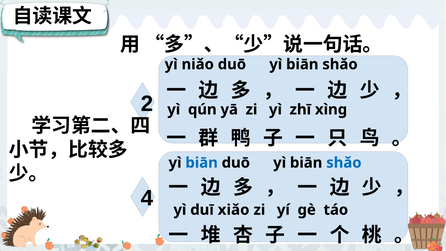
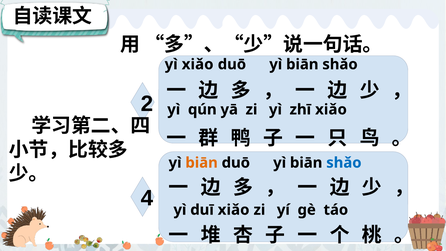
yì niǎo: niǎo -> xiǎo
zhī xìnɡ: xìnɡ -> xiǎo
biān at (202, 163) colour: blue -> orange
